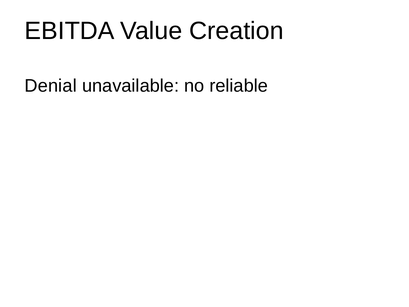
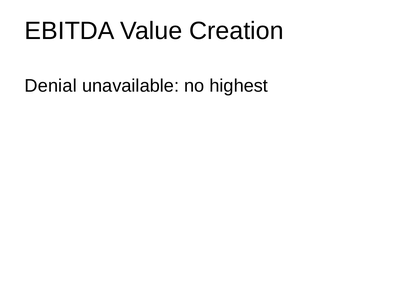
reliable: reliable -> highest
